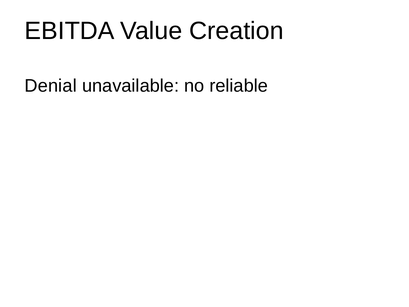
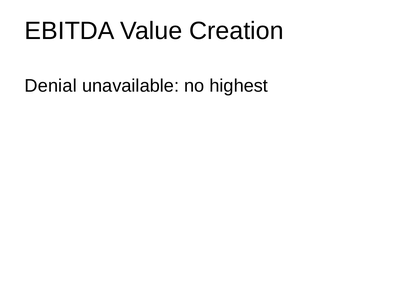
reliable: reliable -> highest
